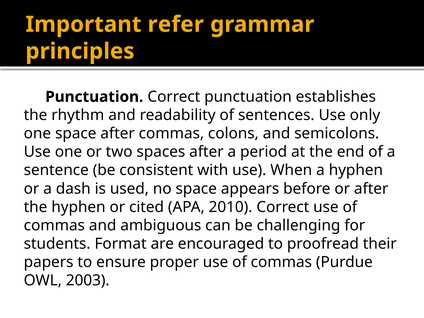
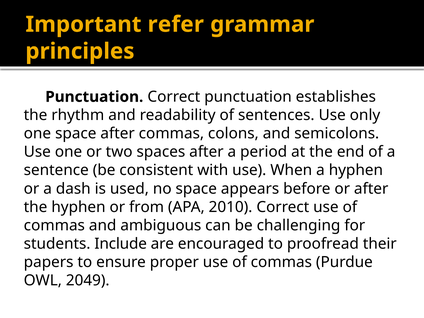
cited: cited -> from
Format: Format -> Include
2003: 2003 -> 2049
